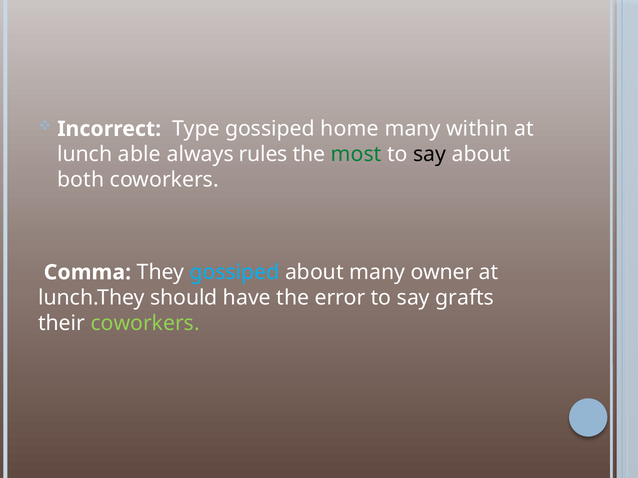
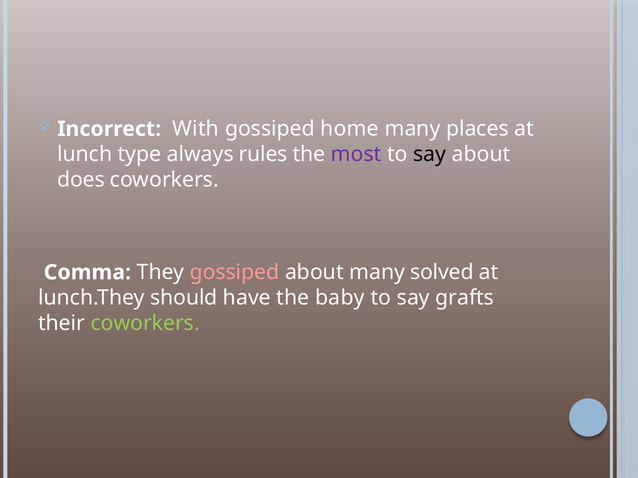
Type: Type -> With
within: within -> places
able: able -> type
most colour: green -> purple
both: both -> does
gossiped at (235, 273) colour: light blue -> pink
owner: owner -> solved
error: error -> baby
